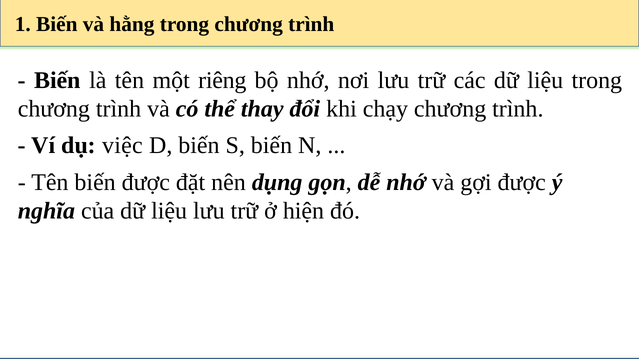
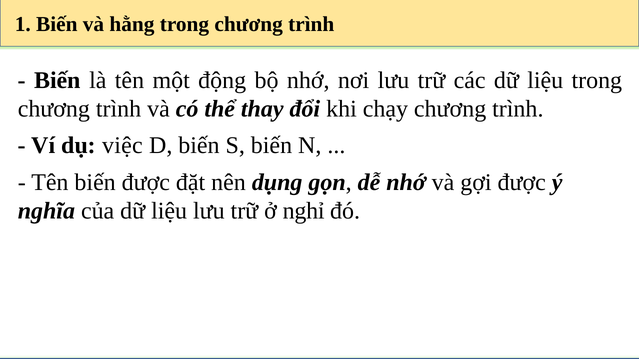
riêng: riêng -> động
hiện: hiện -> nghỉ
